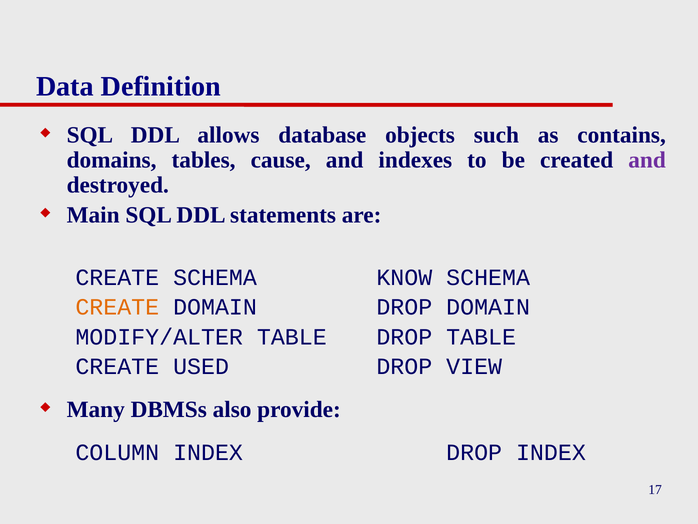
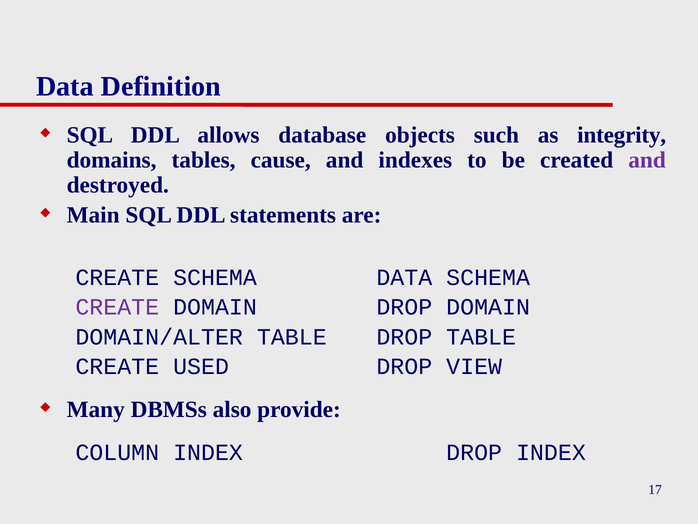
contains: contains -> integrity
SCHEMA KNOW: KNOW -> DATA
CREATE at (117, 307) colour: orange -> purple
MODIFY/ALTER: MODIFY/ALTER -> DOMAIN/ALTER
